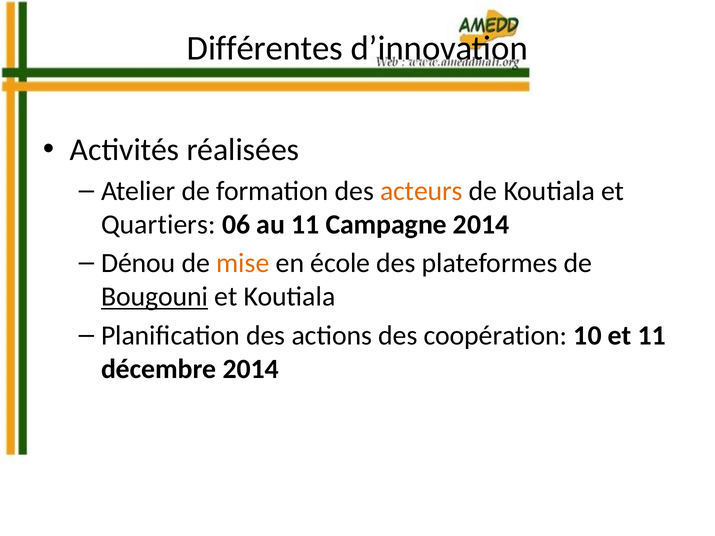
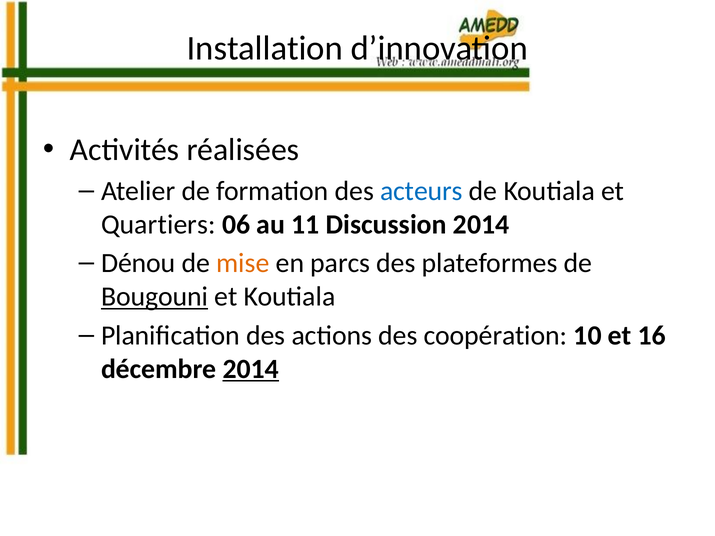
Différentes: Différentes -> Installation
acteurs colour: orange -> blue
Campagne: Campagne -> Discussion
école: école -> parcs
et 11: 11 -> 16
2014 at (251, 369) underline: none -> present
